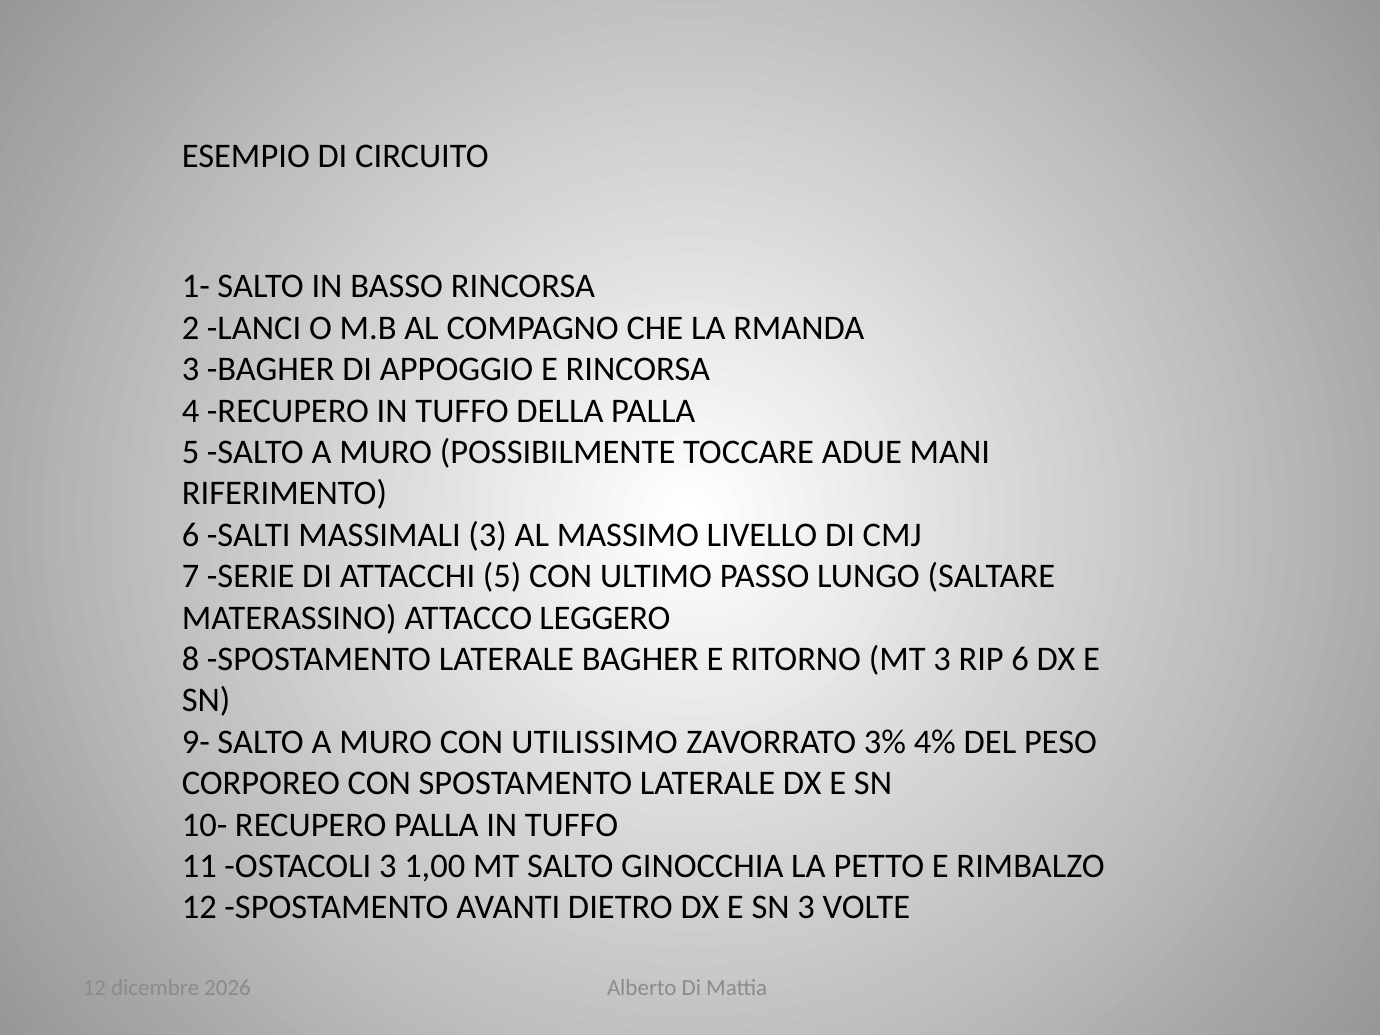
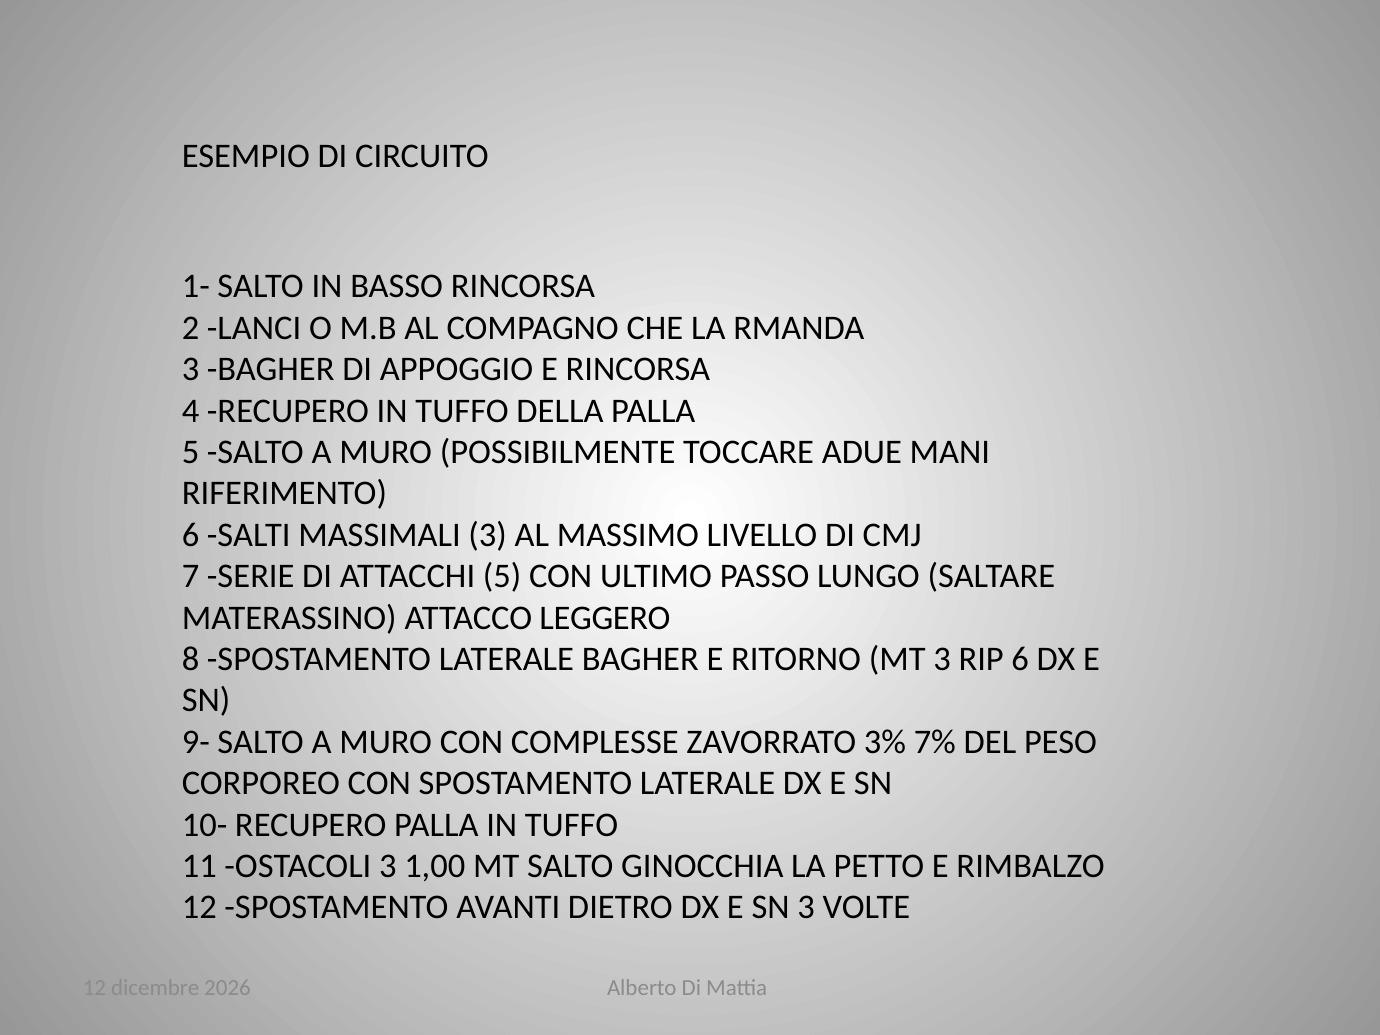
UTILISSIMO: UTILISSIMO -> COMPLESSE
4%: 4% -> 7%
